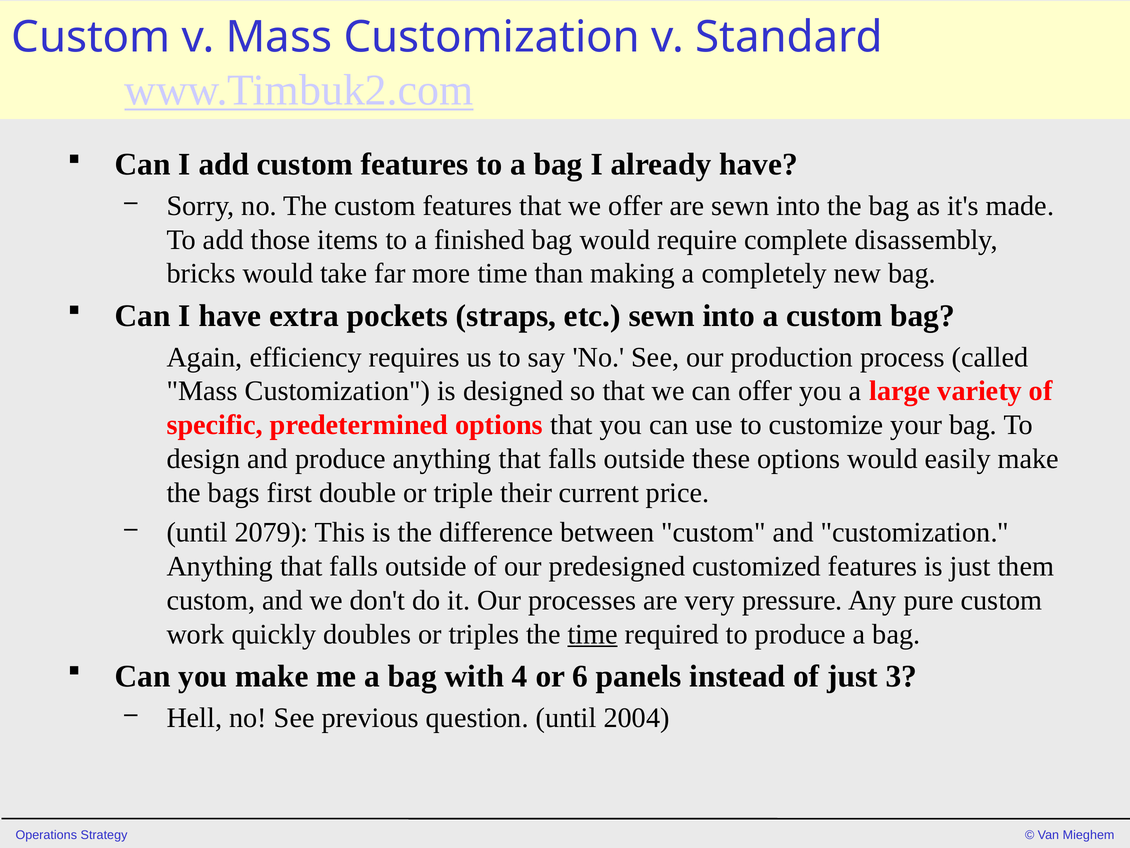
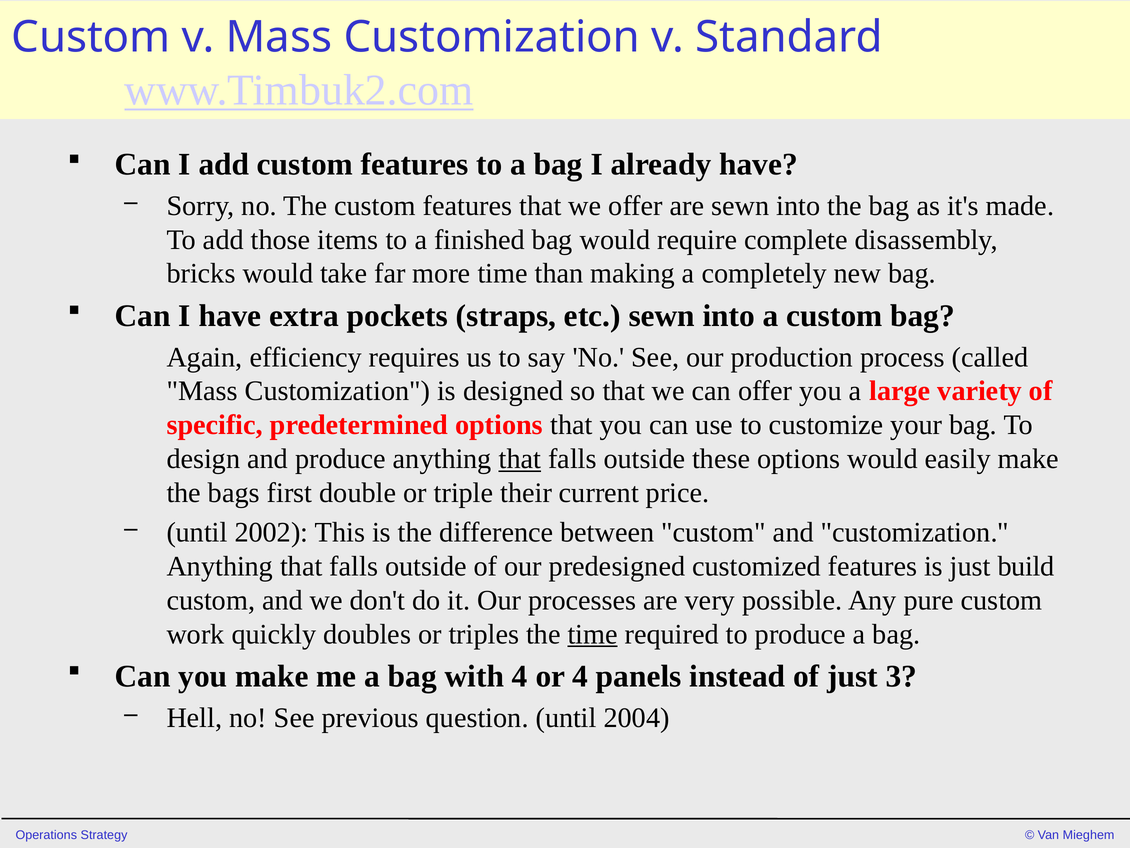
that at (520, 459) underline: none -> present
2079: 2079 -> 2002
them: them -> build
pressure: pressure -> possible
or 6: 6 -> 4
